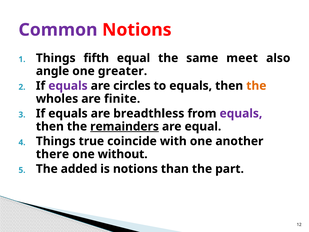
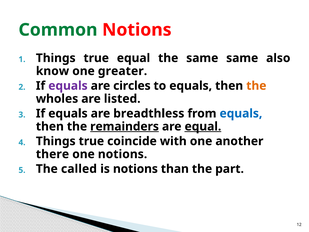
Common colour: purple -> green
fifth at (96, 58): fifth -> true
same meet: meet -> same
angle: angle -> know
finite: finite -> listed
equals at (241, 113) colour: purple -> blue
equal at (203, 126) underline: none -> present
one without: without -> notions
added: added -> called
